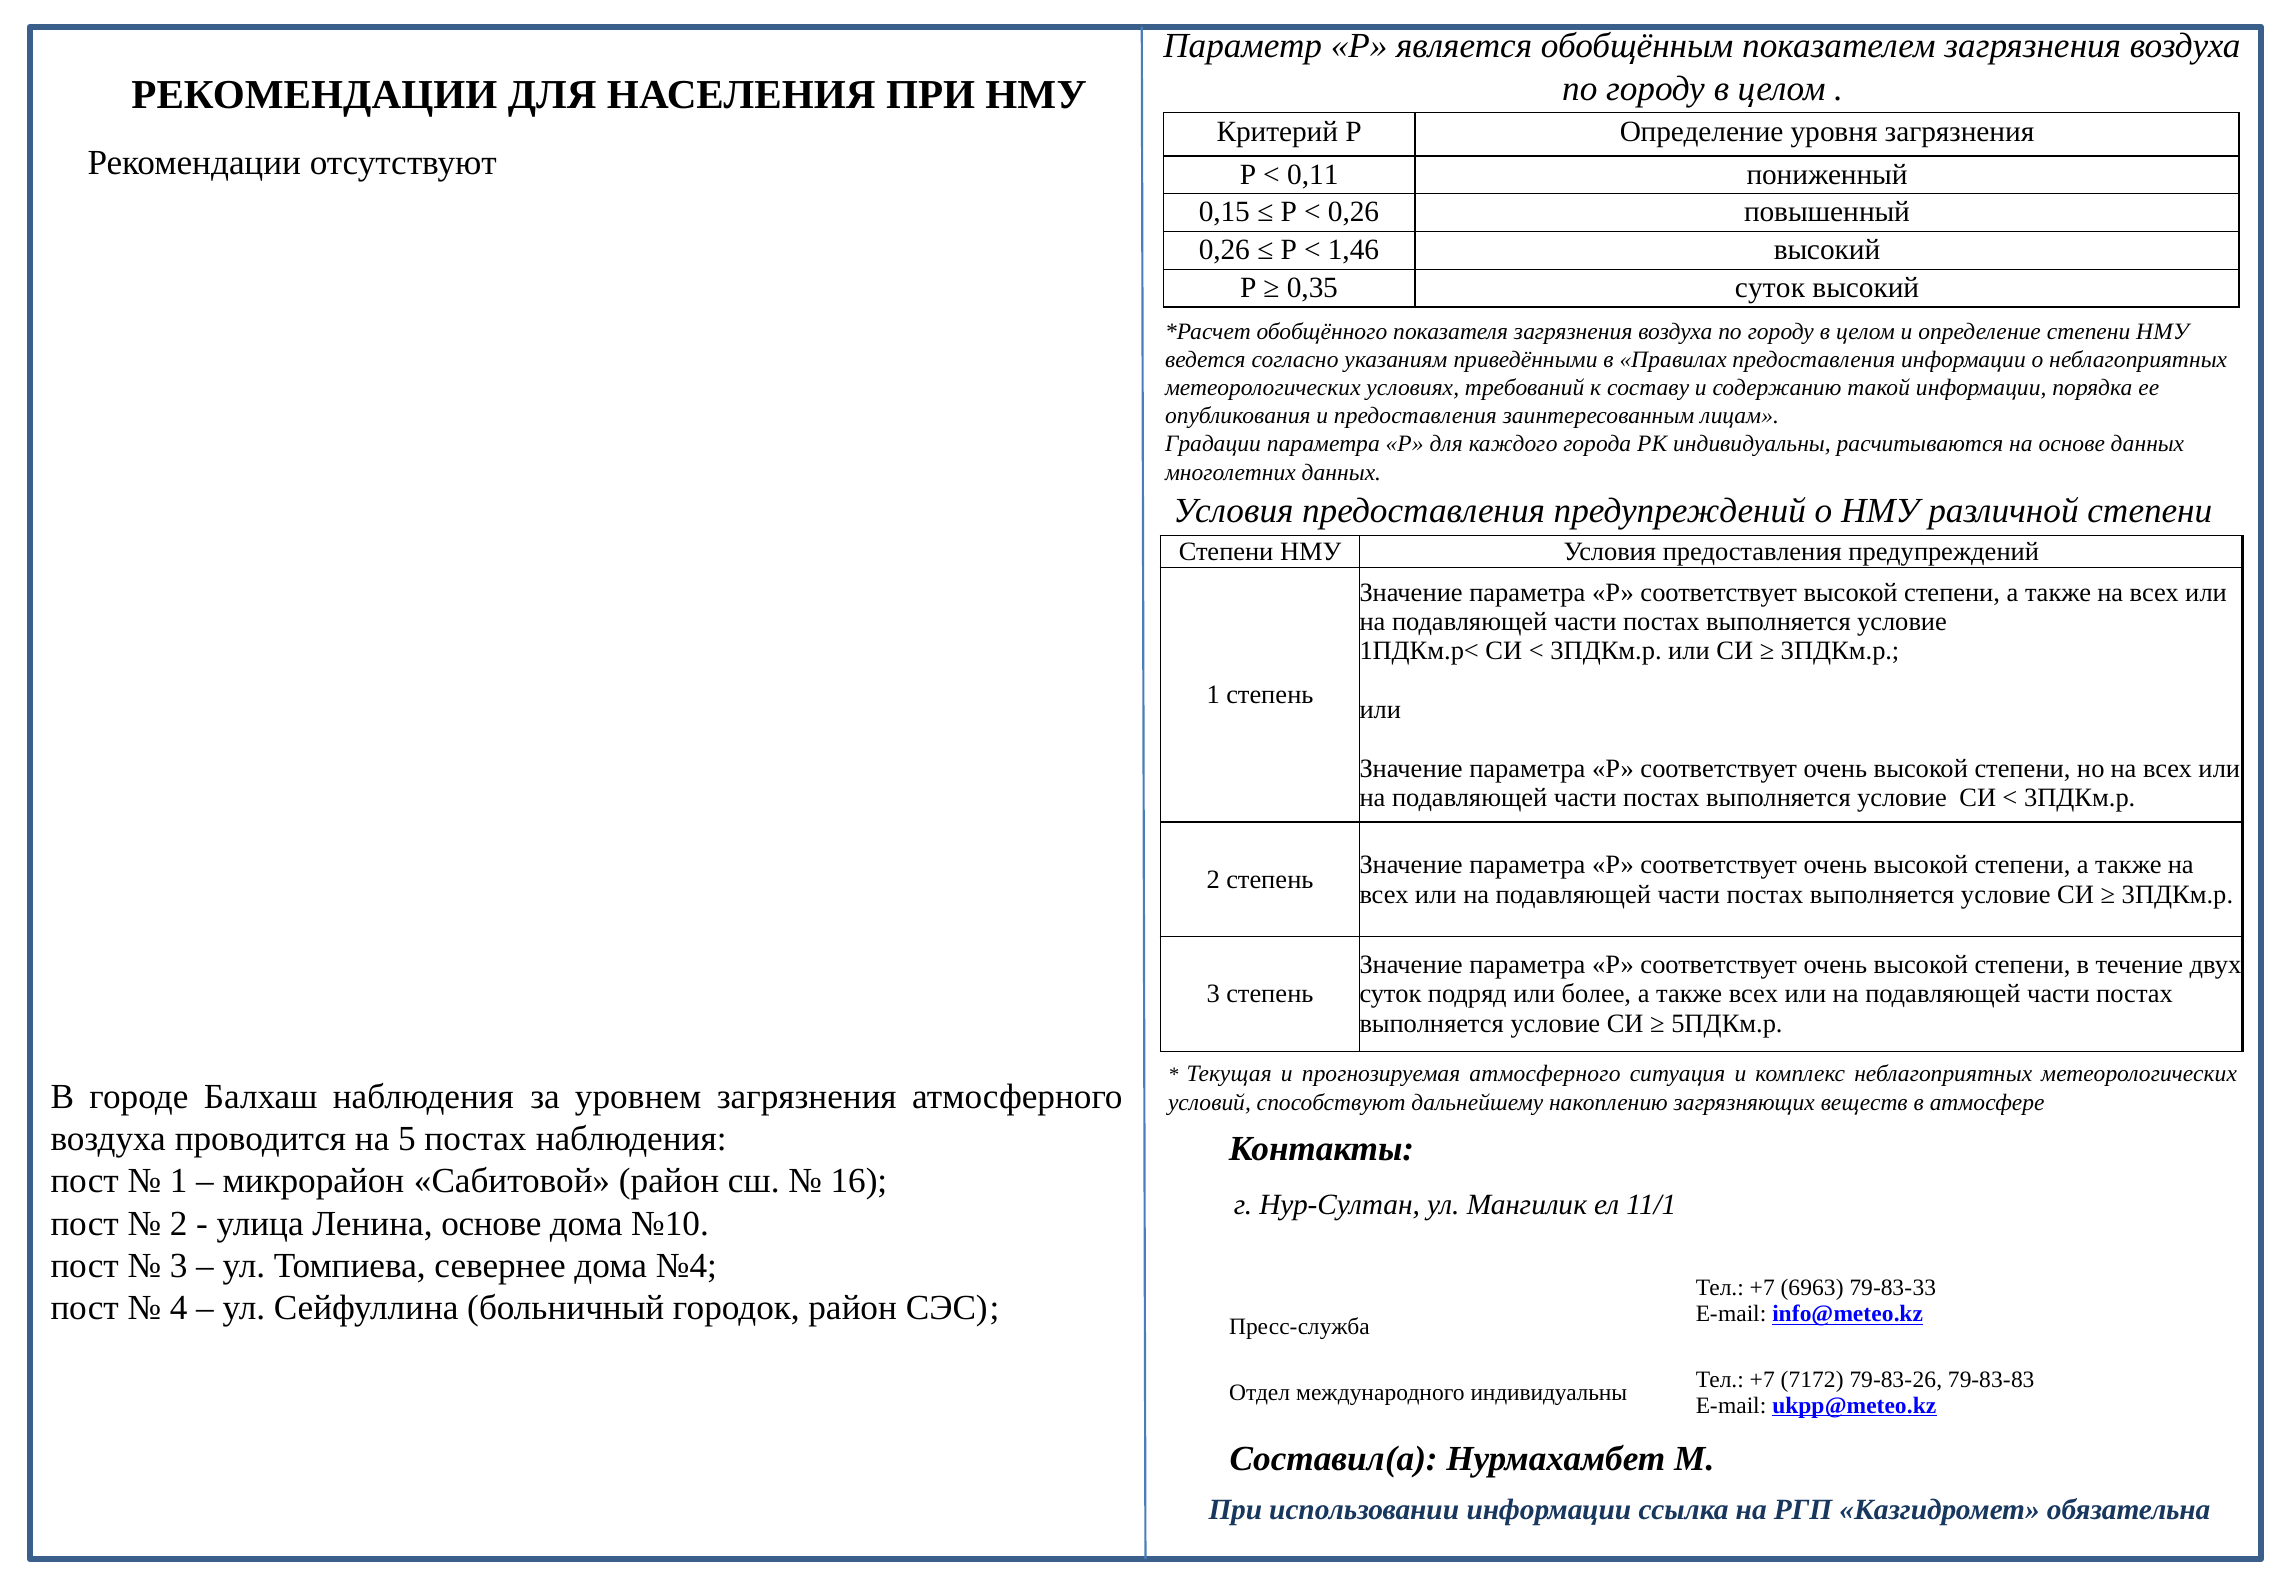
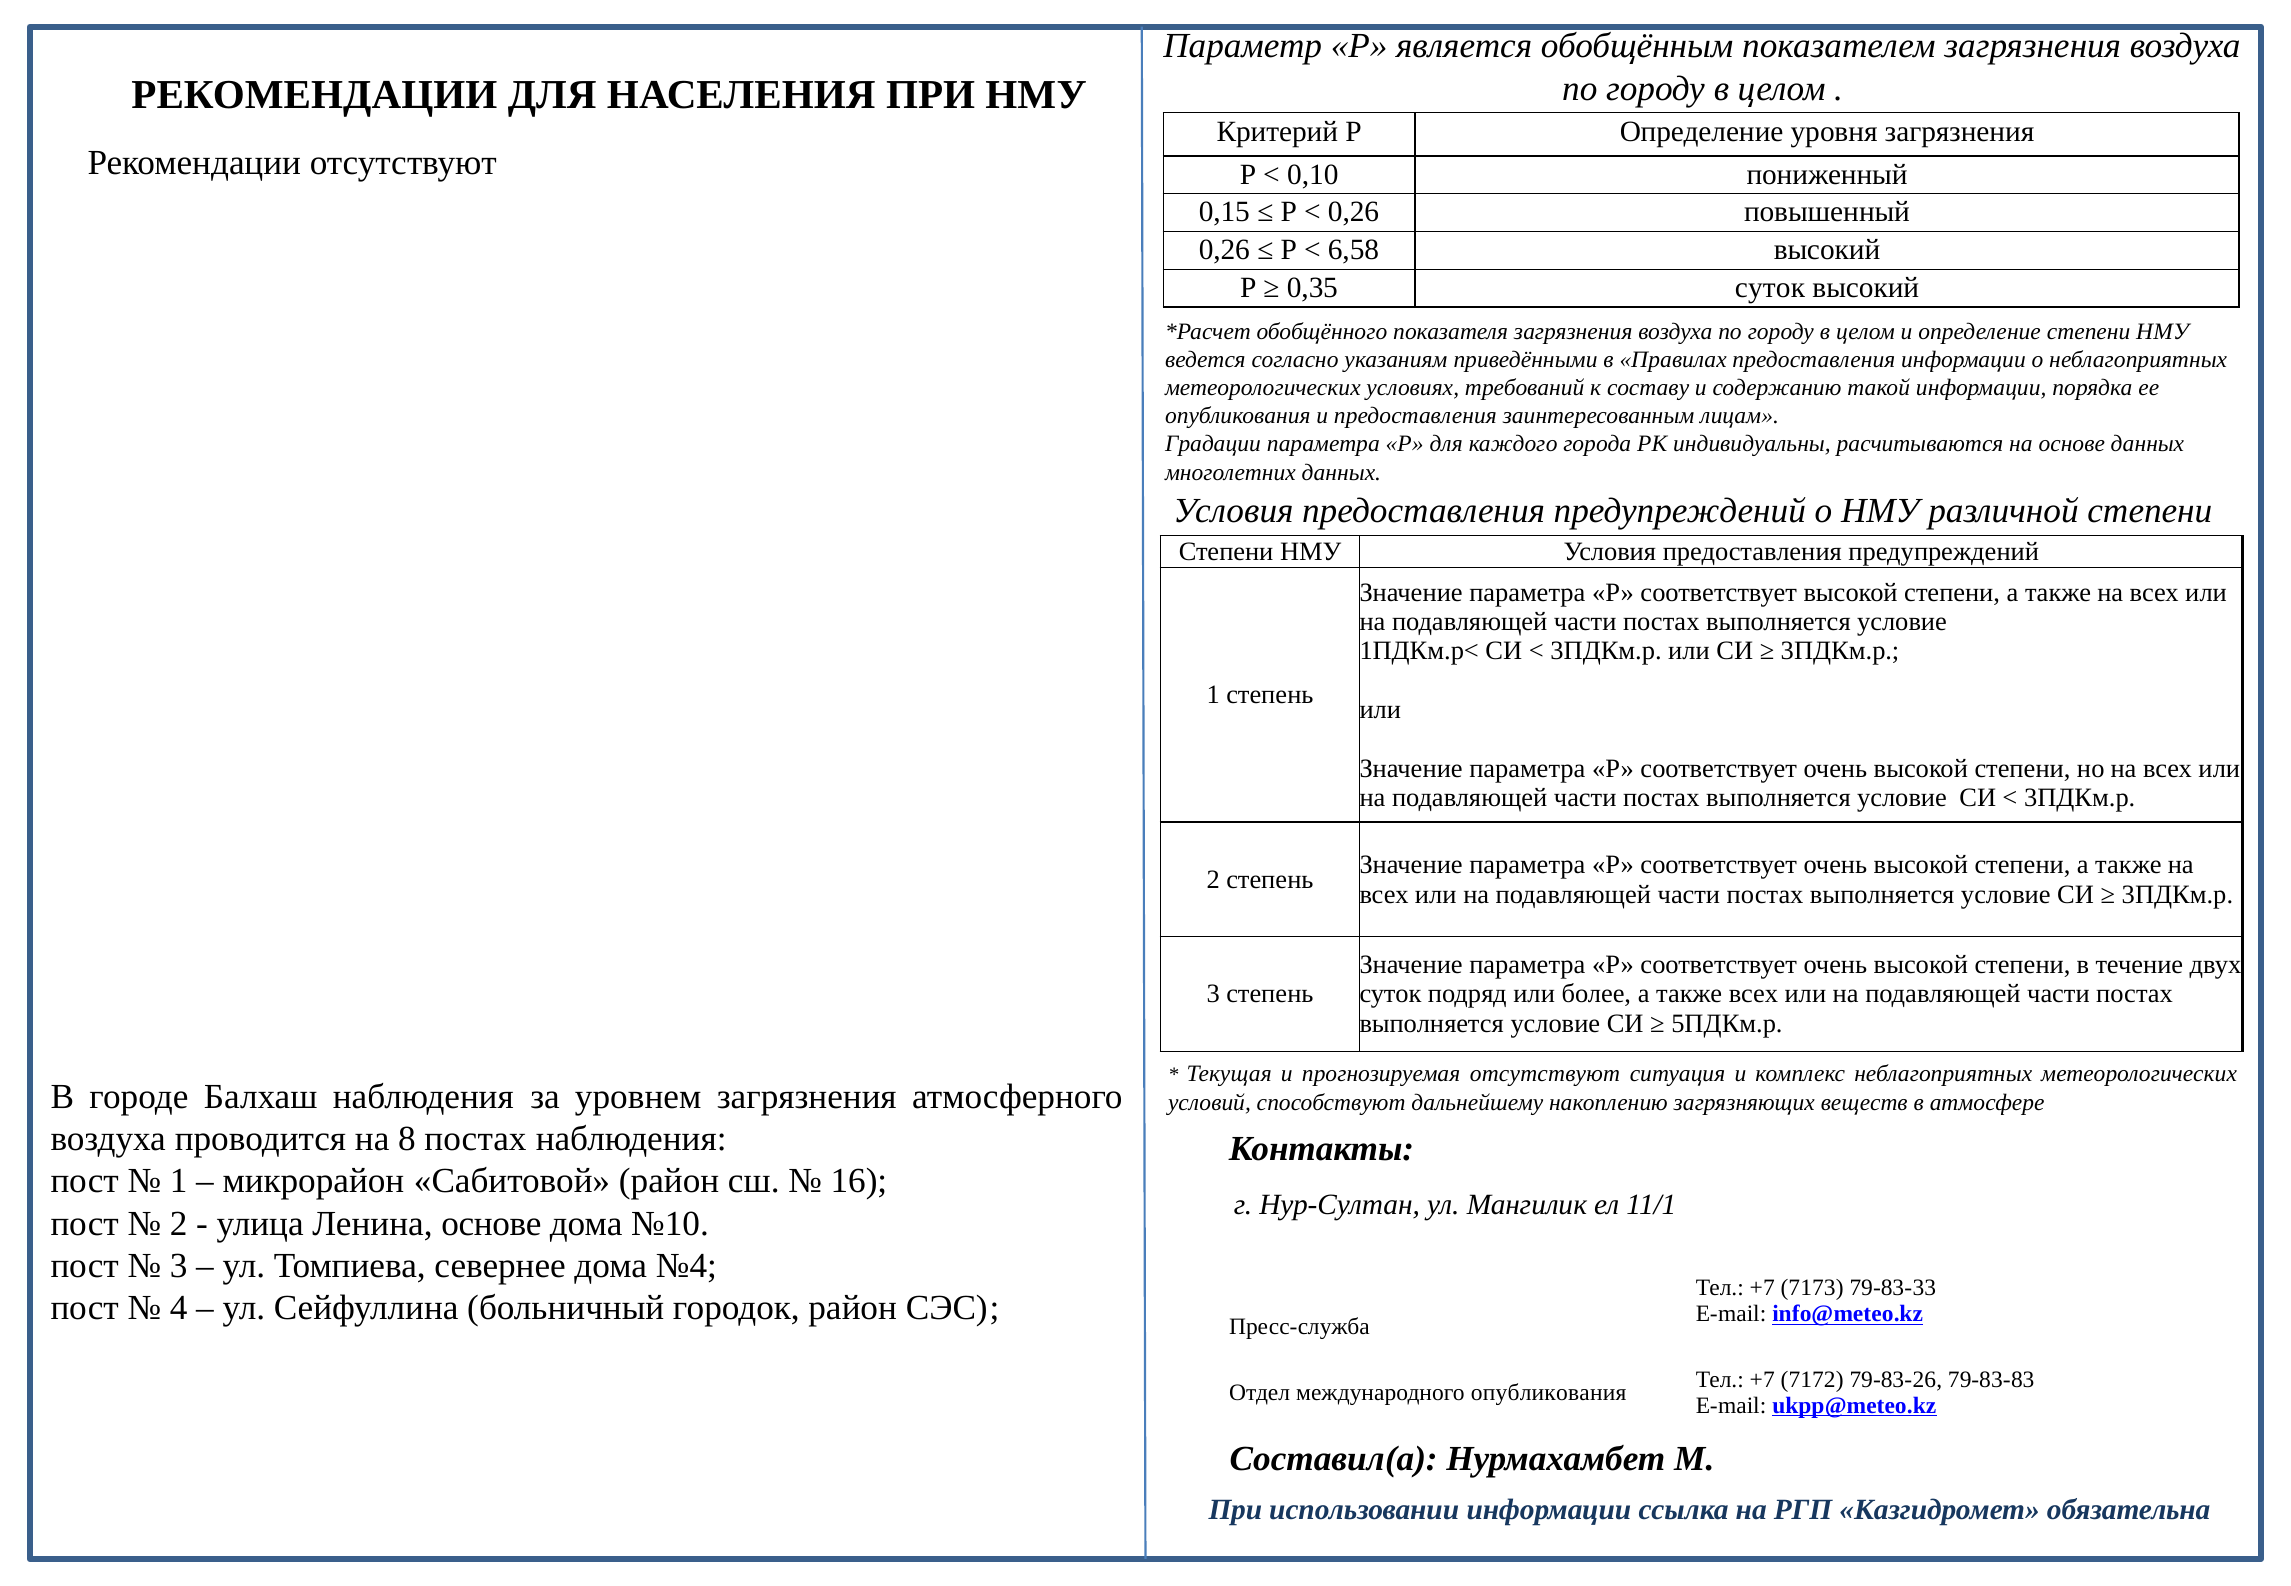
0,11: 0,11 -> 0,10
1,46: 1,46 -> 6,58
прогнозируемая атмосферного: атмосферного -> отсутствуют
5: 5 -> 8
6963: 6963 -> 7173
международного индивидуальны: индивидуальны -> опубликования
